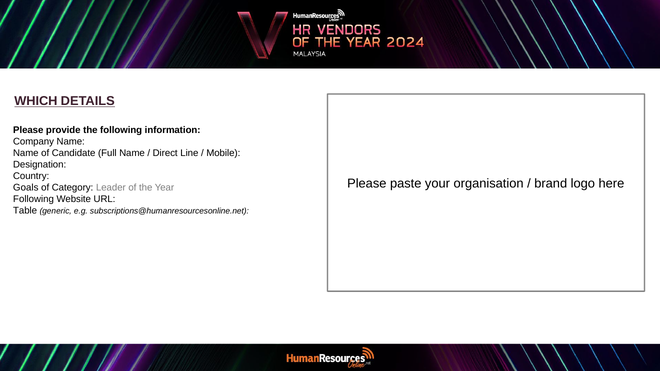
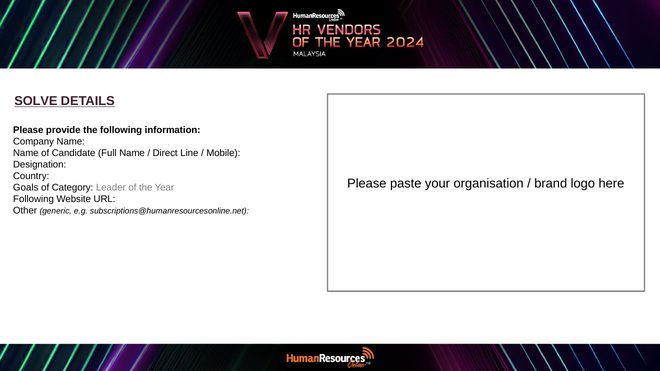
WHICH: WHICH -> SOLVE
Table: Table -> Other
